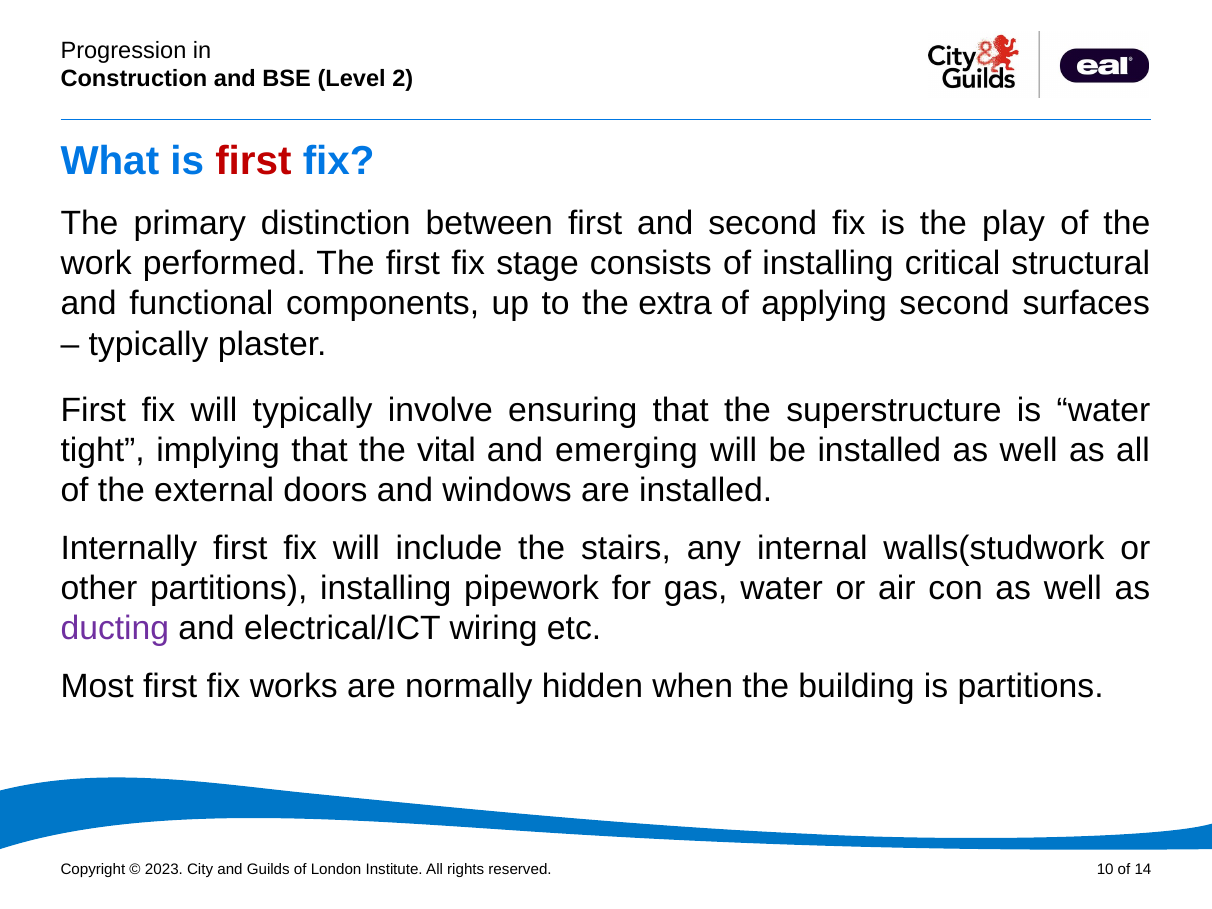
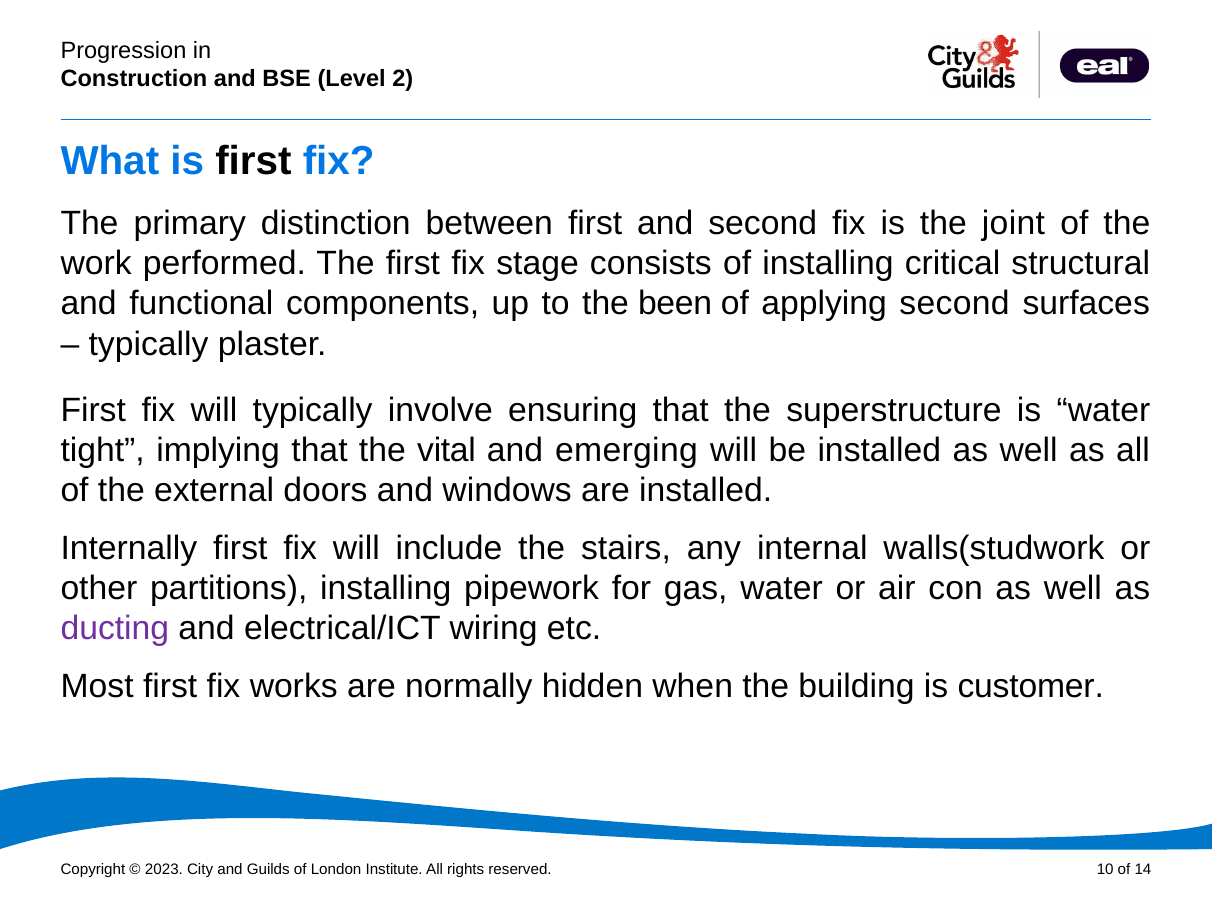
first at (253, 161) colour: red -> black
play: play -> joint
extra: extra -> been
is partitions: partitions -> customer
